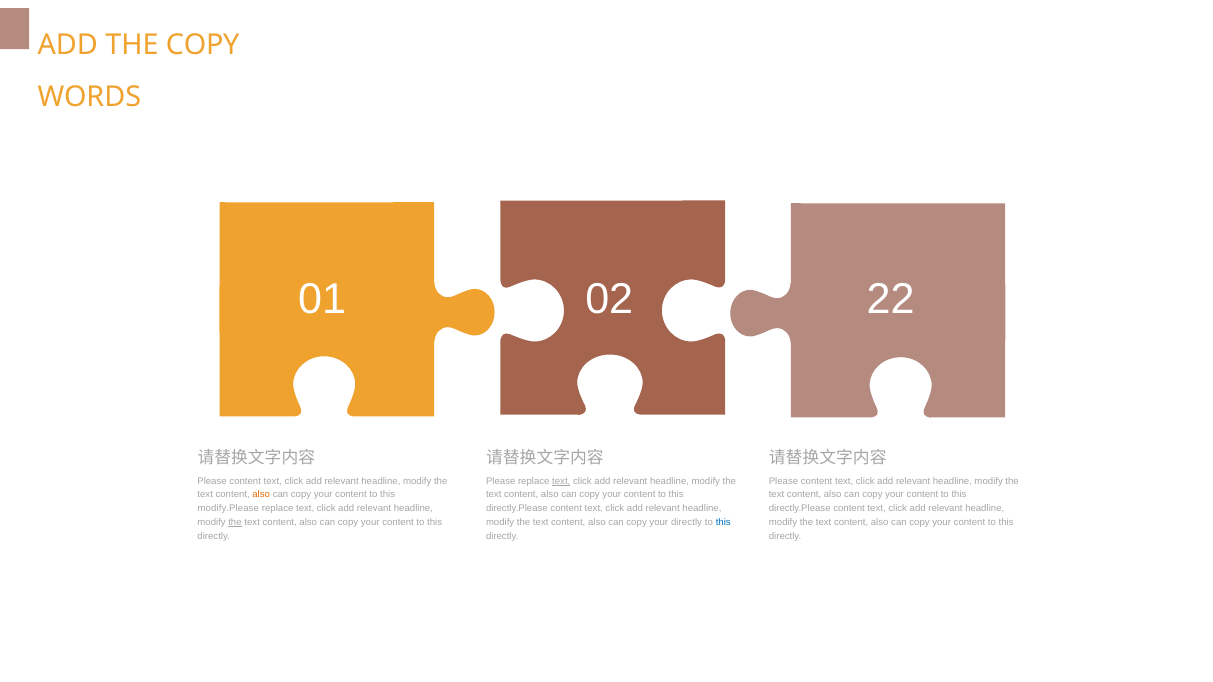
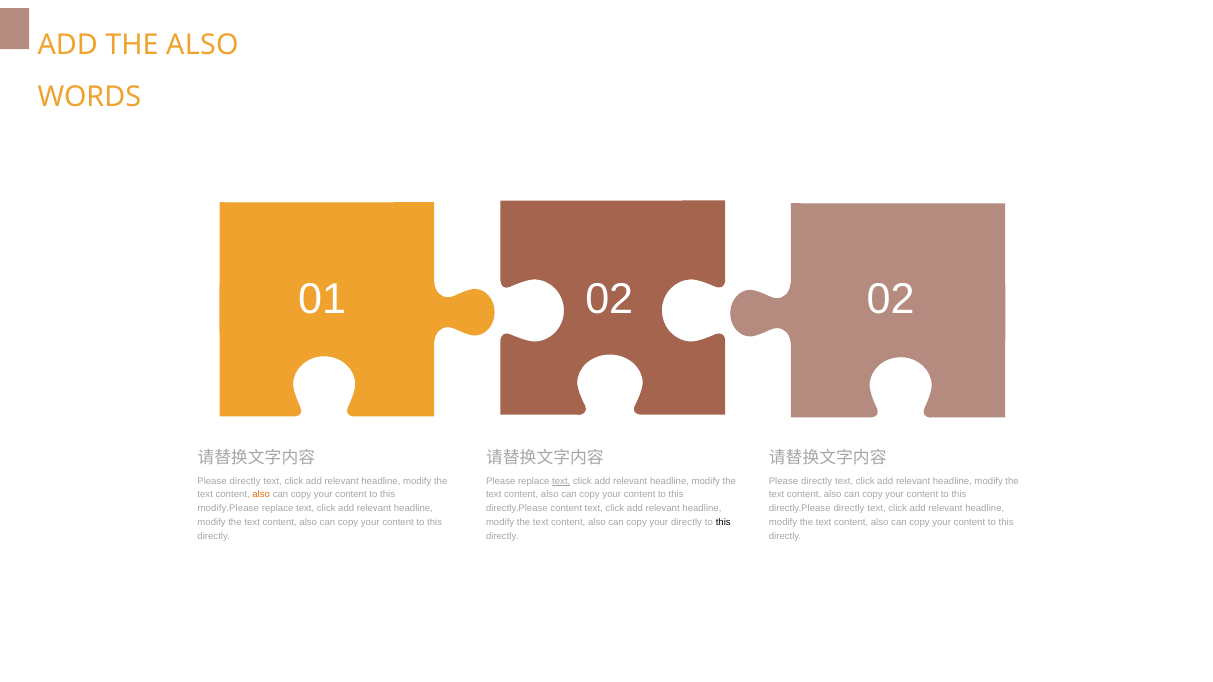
THE COPY: COPY -> ALSO
02 22: 22 -> 02
content at (245, 481): content -> directly
content at (817, 481): content -> directly
content at (849, 509): content -> directly
the at (235, 522) underline: present -> none
this at (723, 522) colour: blue -> black
